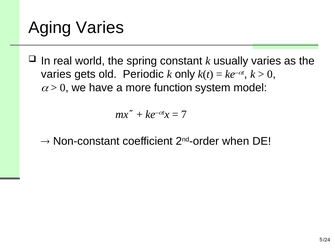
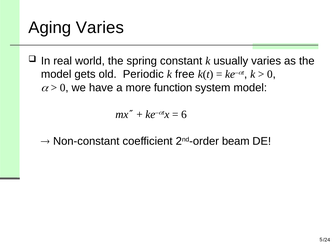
varies at (56, 74): varies -> model
only: only -> free
7: 7 -> 6
when: when -> beam
